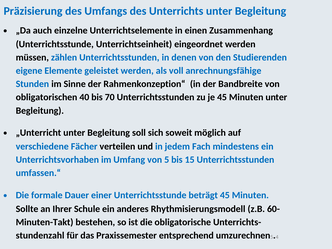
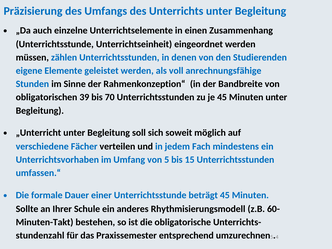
40: 40 -> 39
